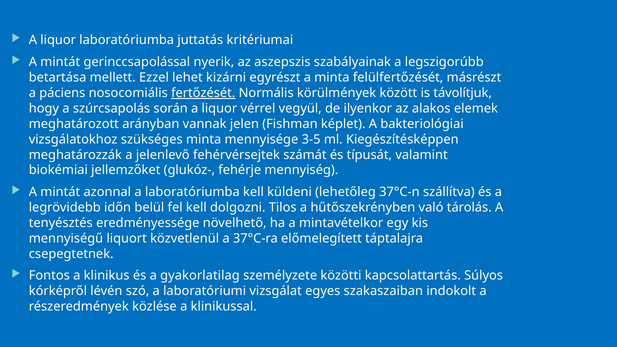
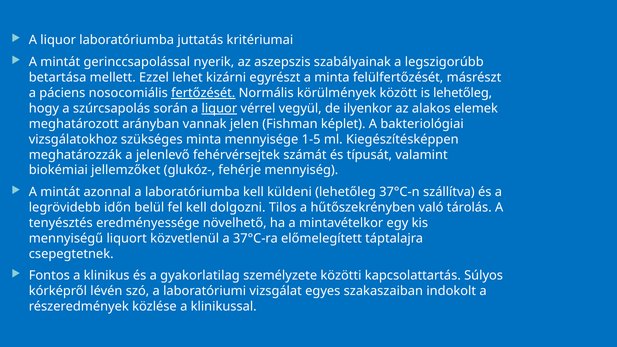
is távolítjuk: távolítjuk -> lehetőleg
liquor at (219, 108) underline: none -> present
3-5: 3-5 -> 1-5
